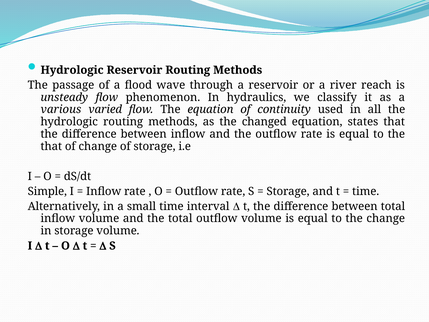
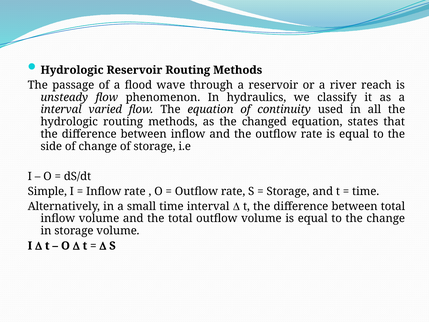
various at (61, 109): various -> interval
that at (51, 146): that -> side
